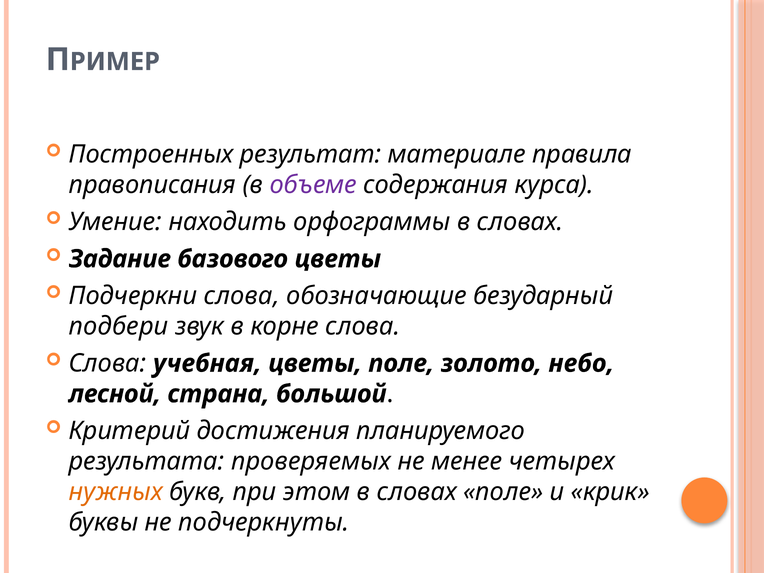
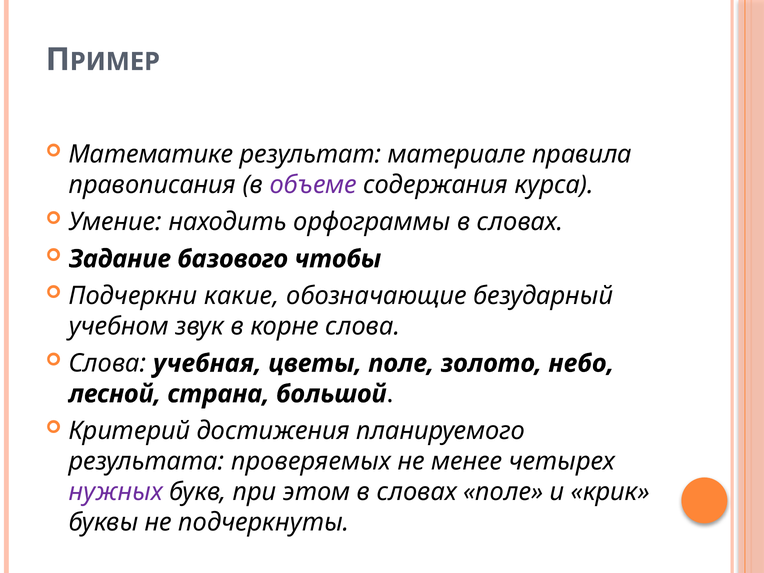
Построенных: Построенных -> Математике
базового цветы: цветы -> чтобы
Подчеркни слова: слова -> какие
подбери: подбери -> учебном
нужных colour: orange -> purple
